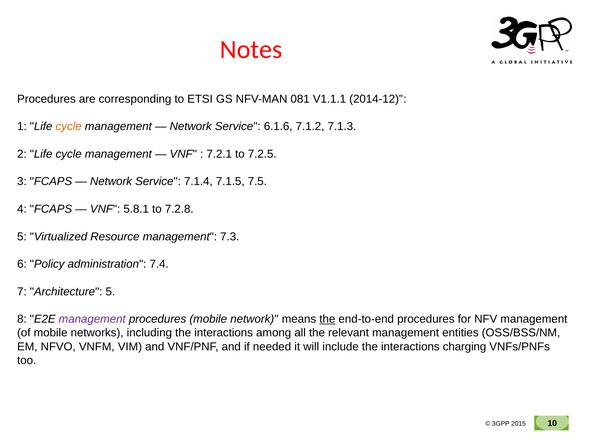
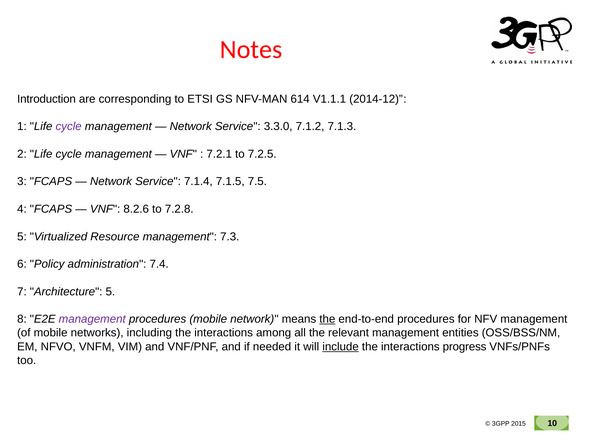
Procedures at (46, 99): Procedures -> Introduction
081: 081 -> 614
cycle at (69, 126) colour: orange -> purple
6.1.6: 6.1.6 -> 3.3.0
5.8.1: 5.8.1 -> 8.2.6
include underline: none -> present
charging: charging -> progress
